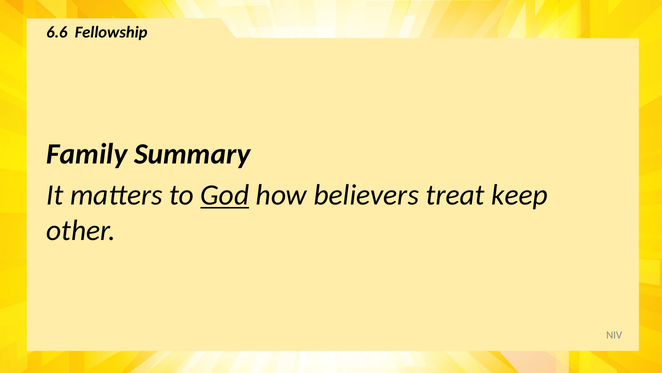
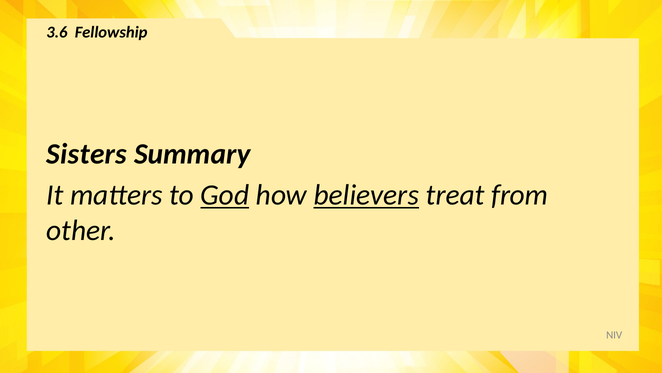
6.6: 6.6 -> 3.6
Family: Family -> Sisters
believers underline: none -> present
keep: keep -> from
